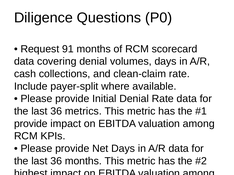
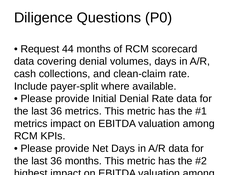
91: 91 -> 44
provide at (31, 124): provide -> metrics
